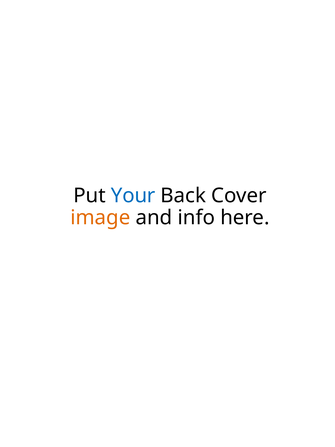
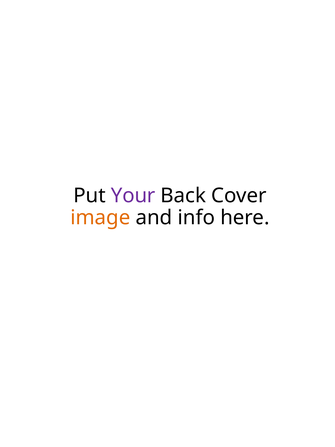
Your colour: blue -> purple
